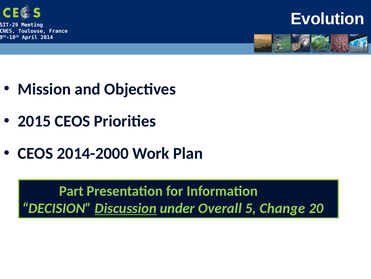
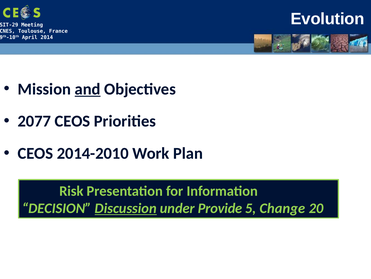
and underline: none -> present
2015: 2015 -> 2077
2014-2000: 2014-2000 -> 2014-2010
Part: Part -> Risk
Overall: Overall -> Provide
